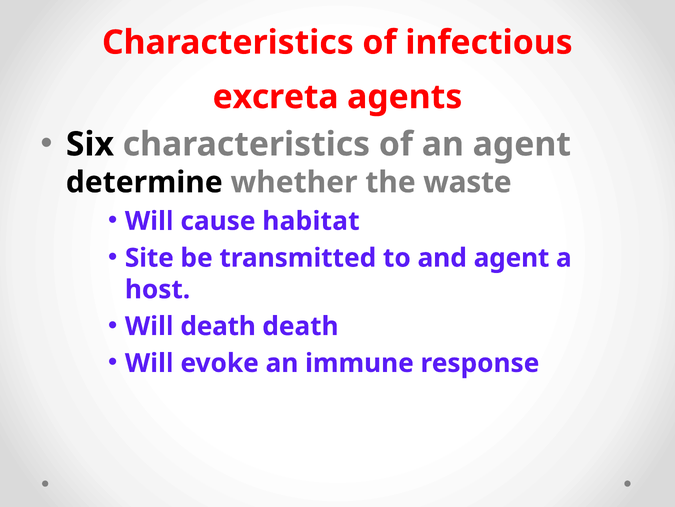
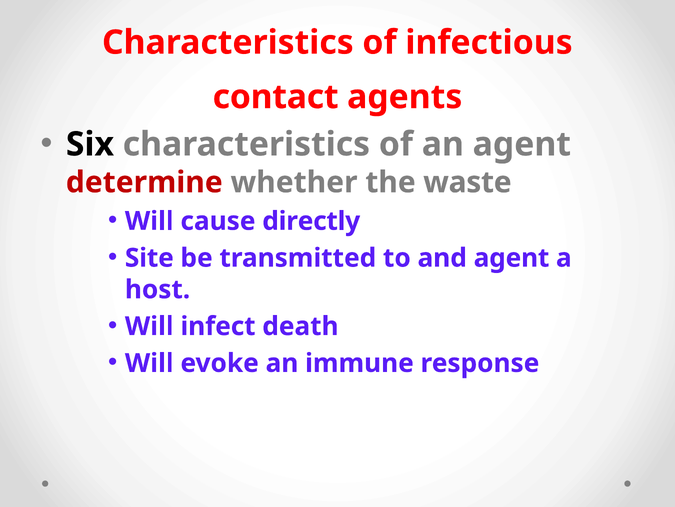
excreta: excreta -> contact
determine colour: black -> red
habitat: habitat -> directly
Will death: death -> infect
